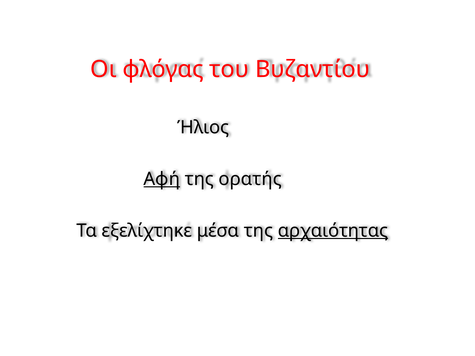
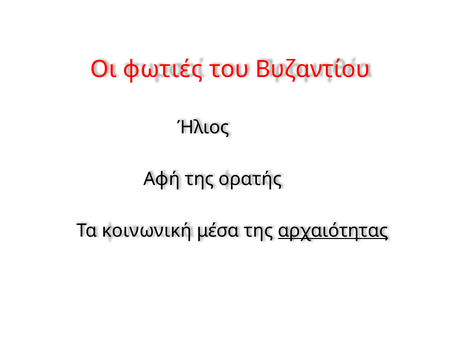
φλόγας: φλόγας -> φωτιές
Αφή underline: present -> none
εξελίχτηκε: εξελίχτηκε -> κοινωνική
